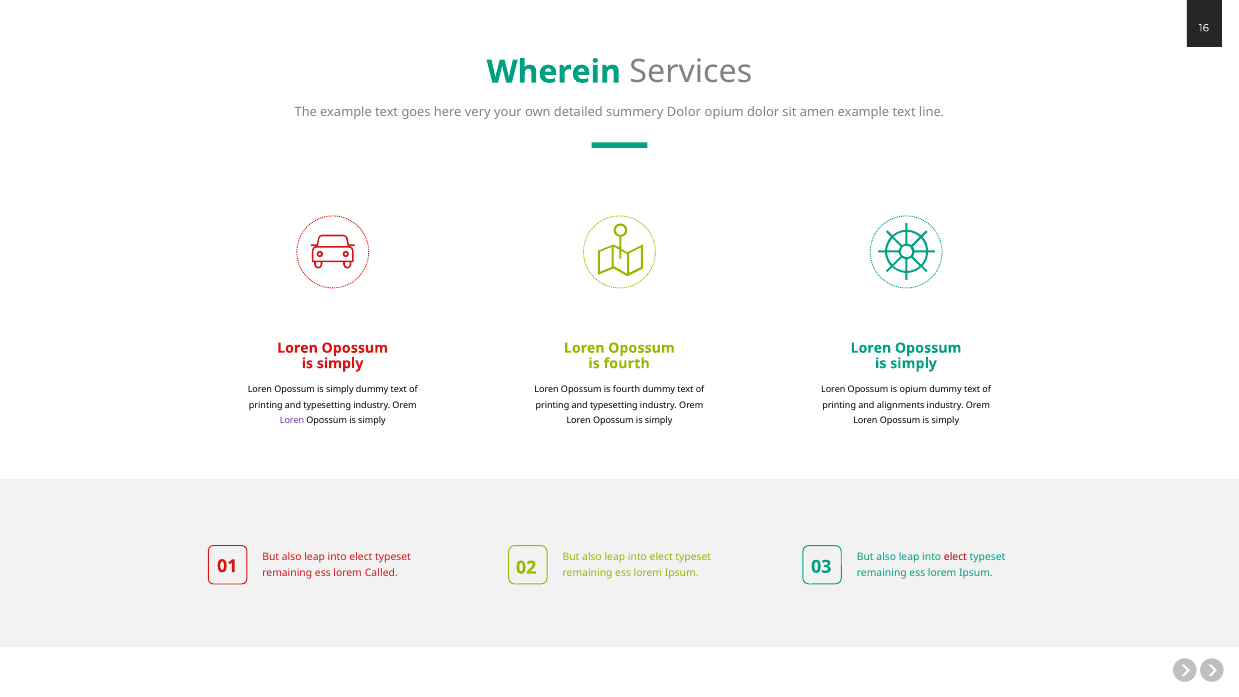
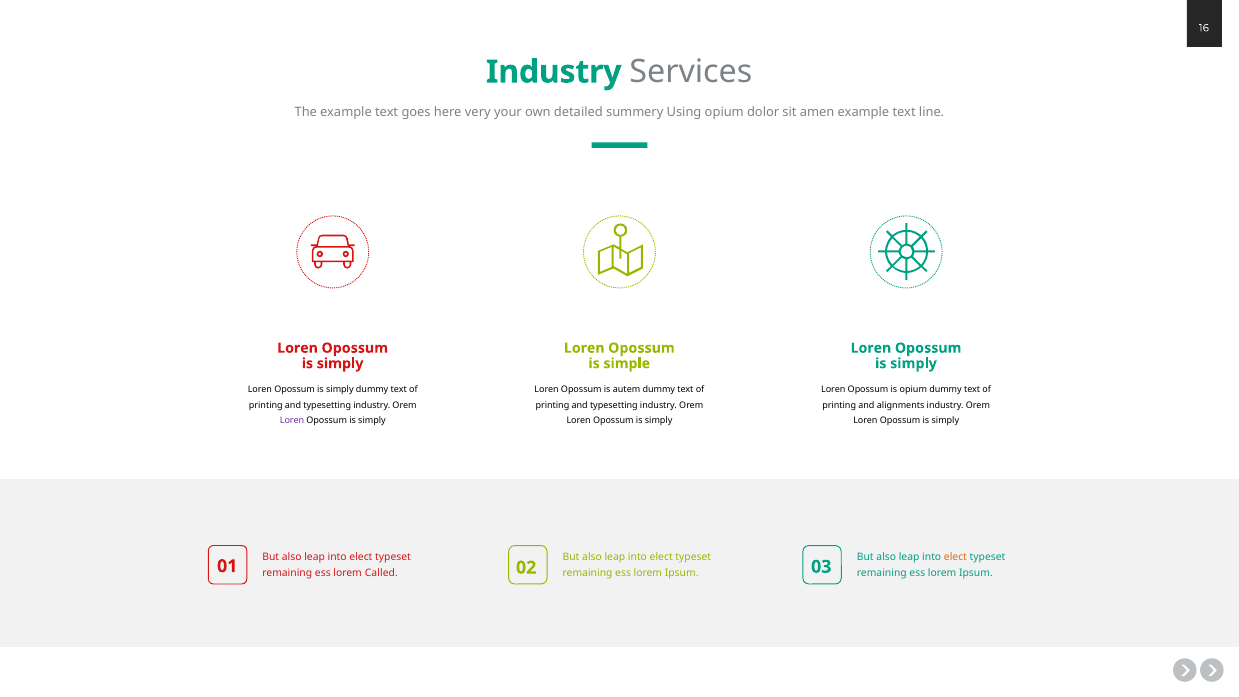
Wherein at (554, 72): Wherein -> Industry
summery Dolor: Dolor -> Using
fourth at (627, 363): fourth -> simple
fourth at (627, 390): fourth -> autem
elect at (955, 557) colour: red -> orange
